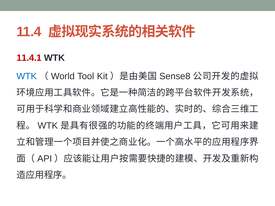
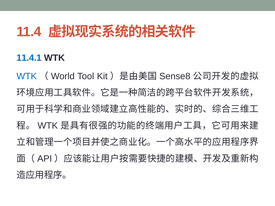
11.4.1 colour: red -> blue
